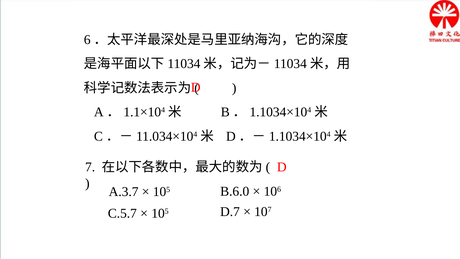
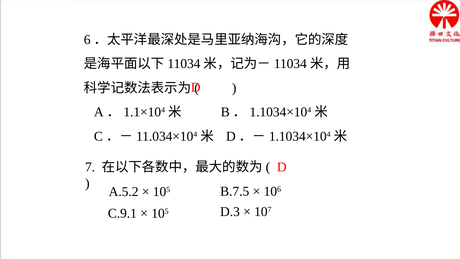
A.3.7: A.3.7 -> A.5.2
B.6.0: B.6.0 -> B.7.5
C.5.7: C.5.7 -> C.9.1
D.7: D.7 -> D.3
